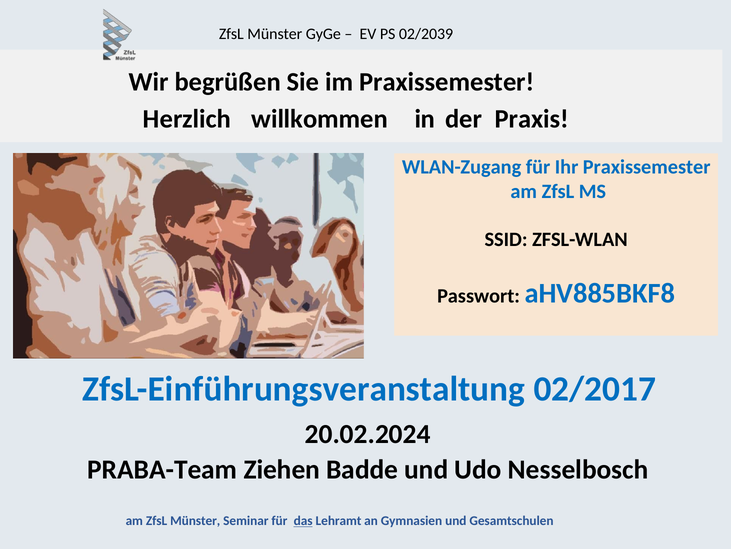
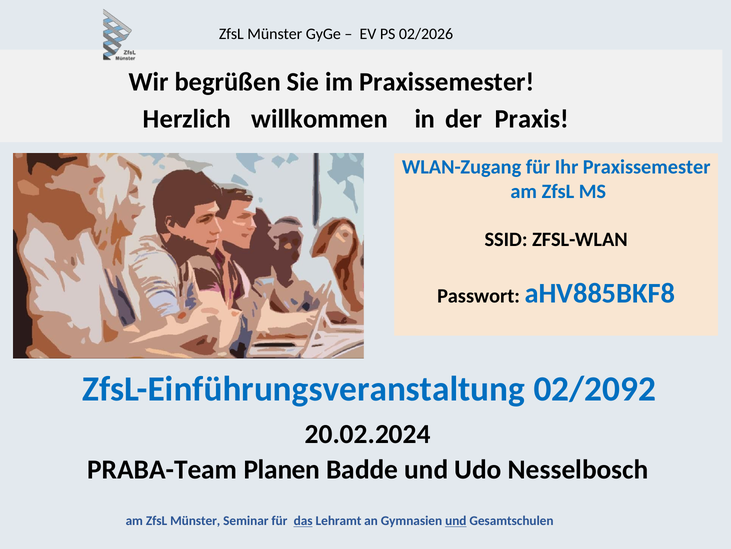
02/2039: 02/2039 -> 02/2026
02/2017: 02/2017 -> 02/2092
Ziehen: Ziehen -> Planen
und at (456, 520) underline: none -> present
